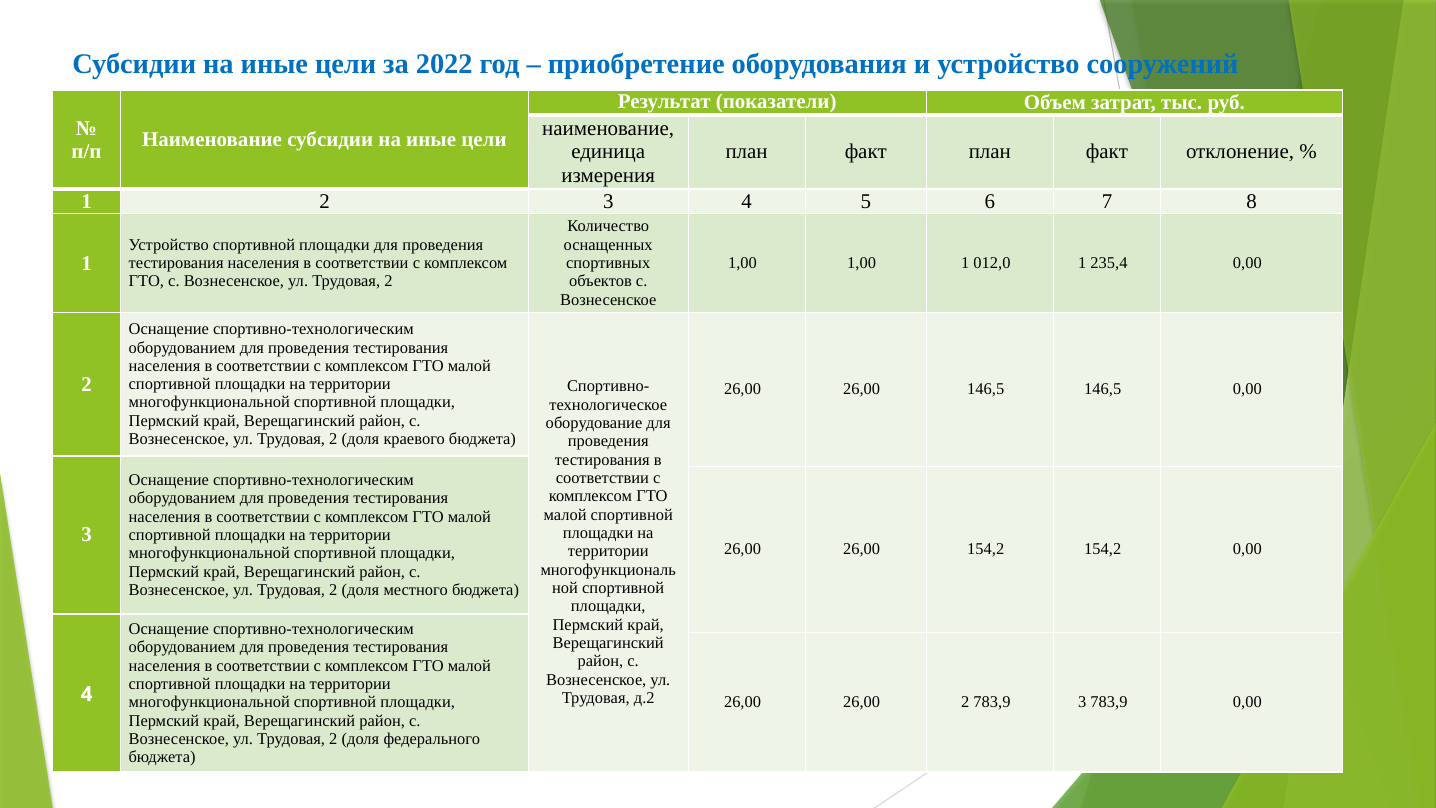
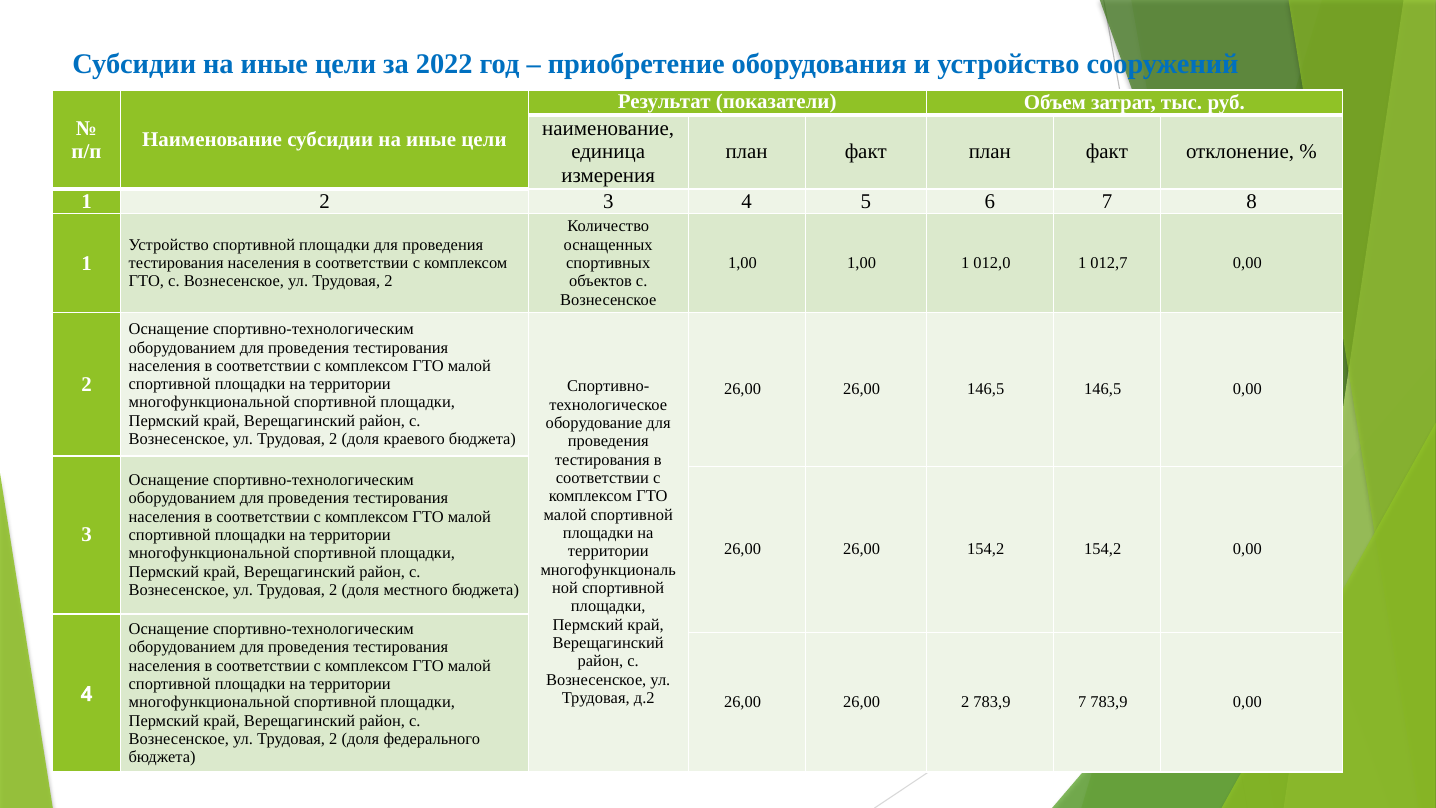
235,4: 235,4 -> 012,7
783,9 3: 3 -> 7
